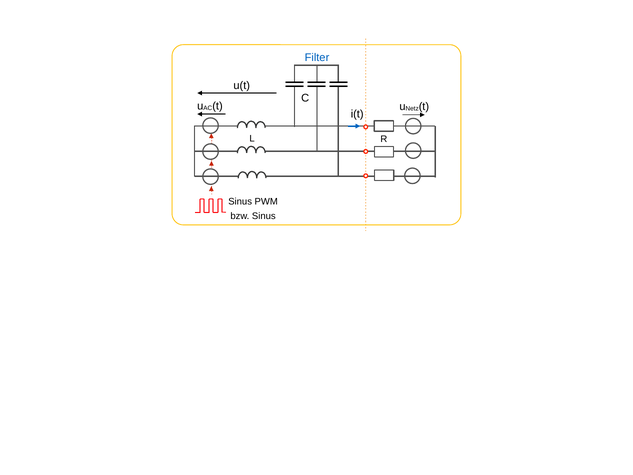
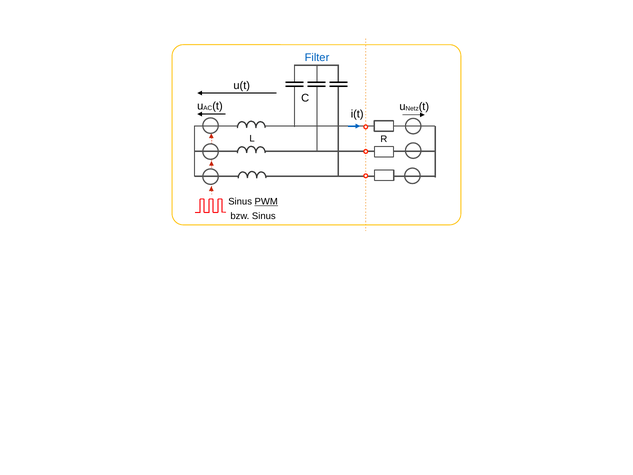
PWM underline: none -> present
